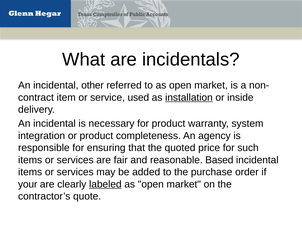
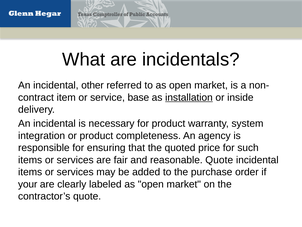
used: used -> base
reasonable Based: Based -> Quote
labeled underline: present -> none
